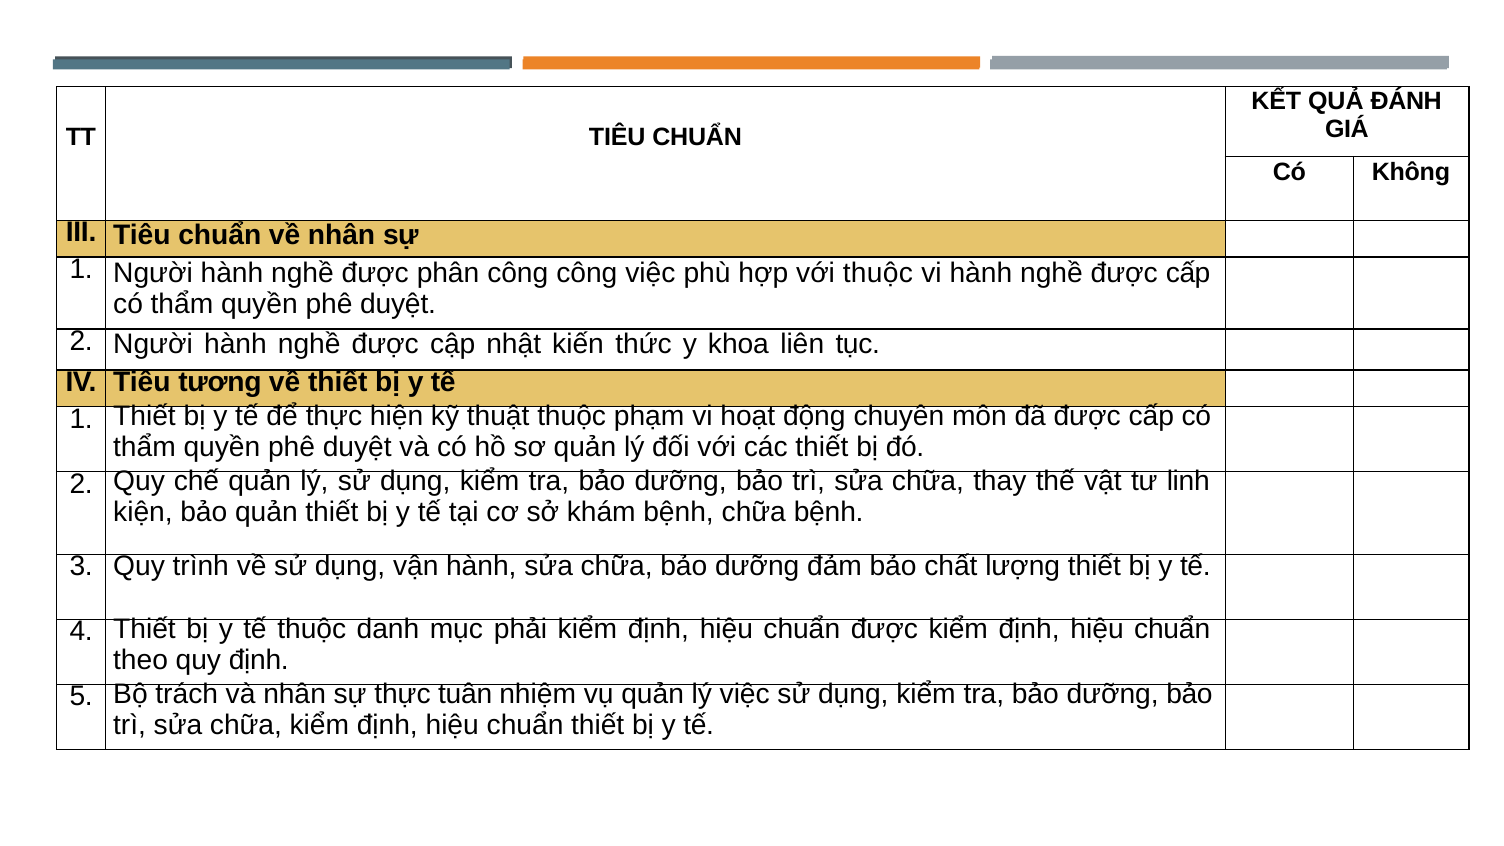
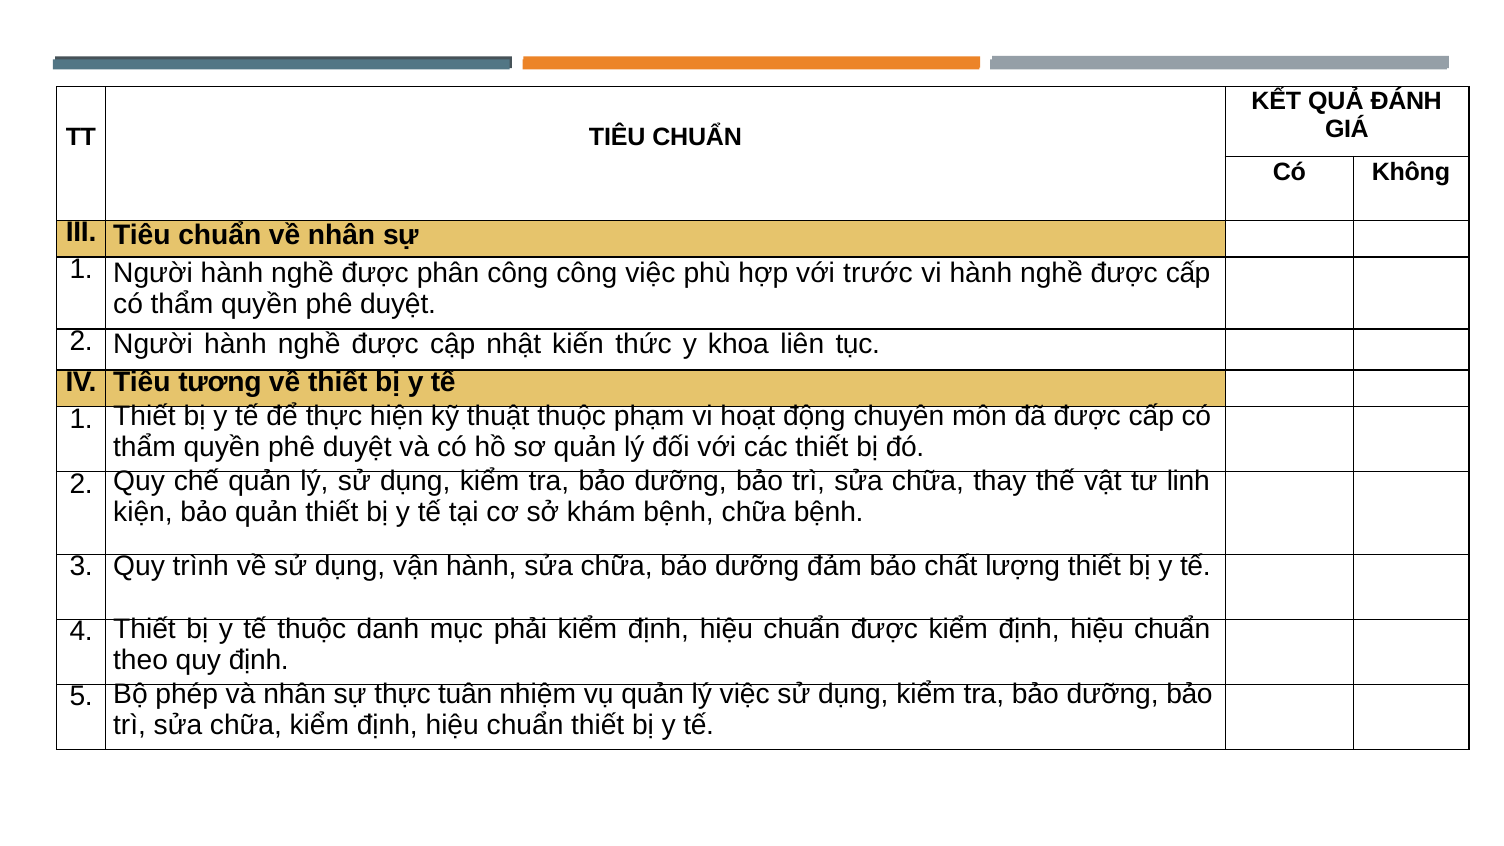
với thuộc: thuộc -> trước
trách: trách -> phép
